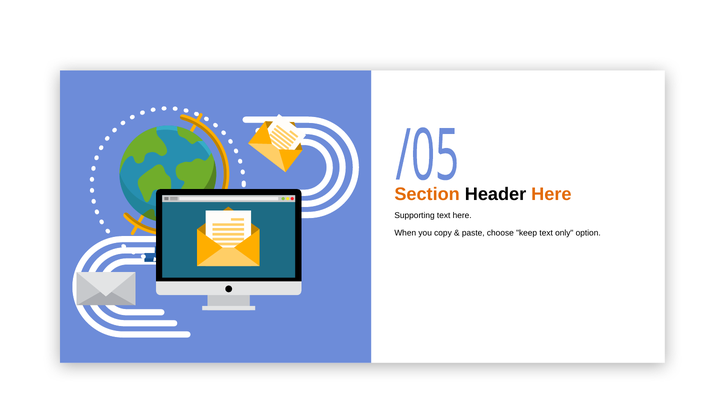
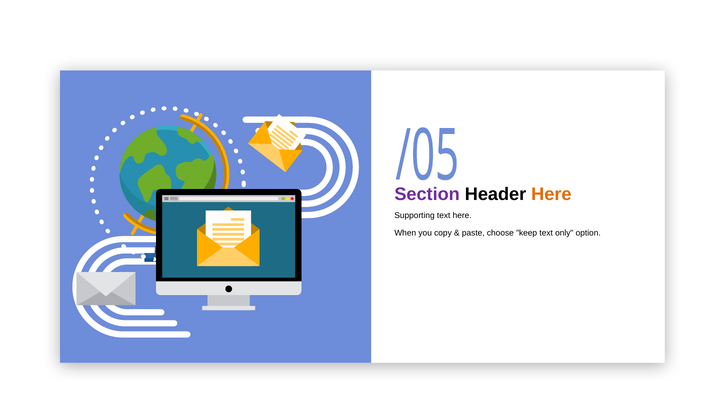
Section colour: orange -> purple
